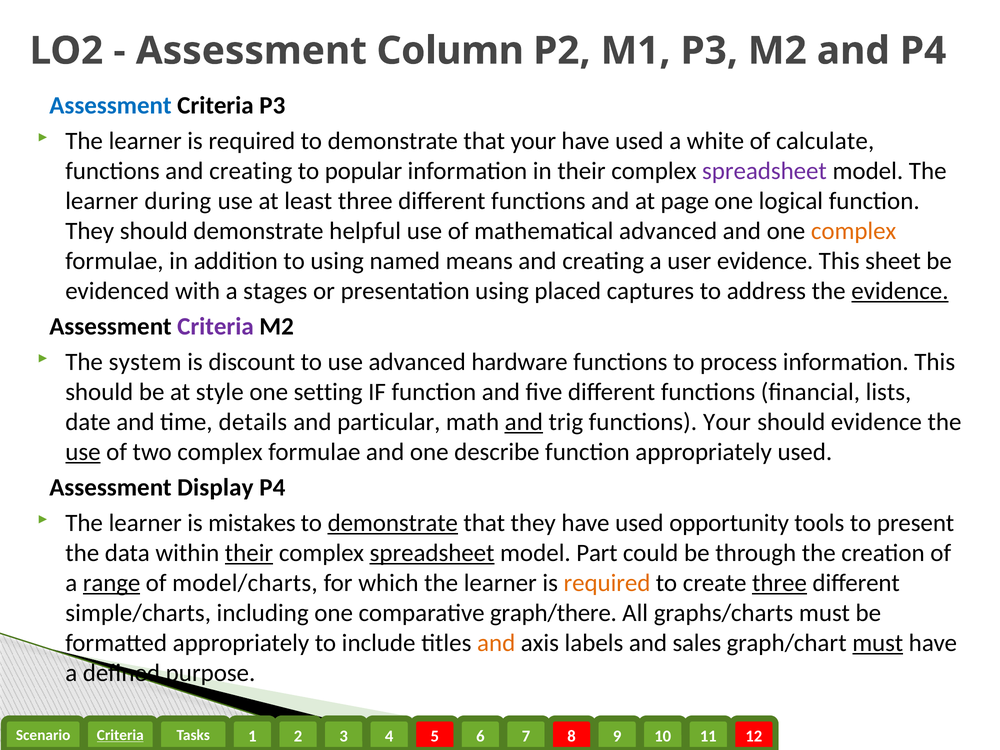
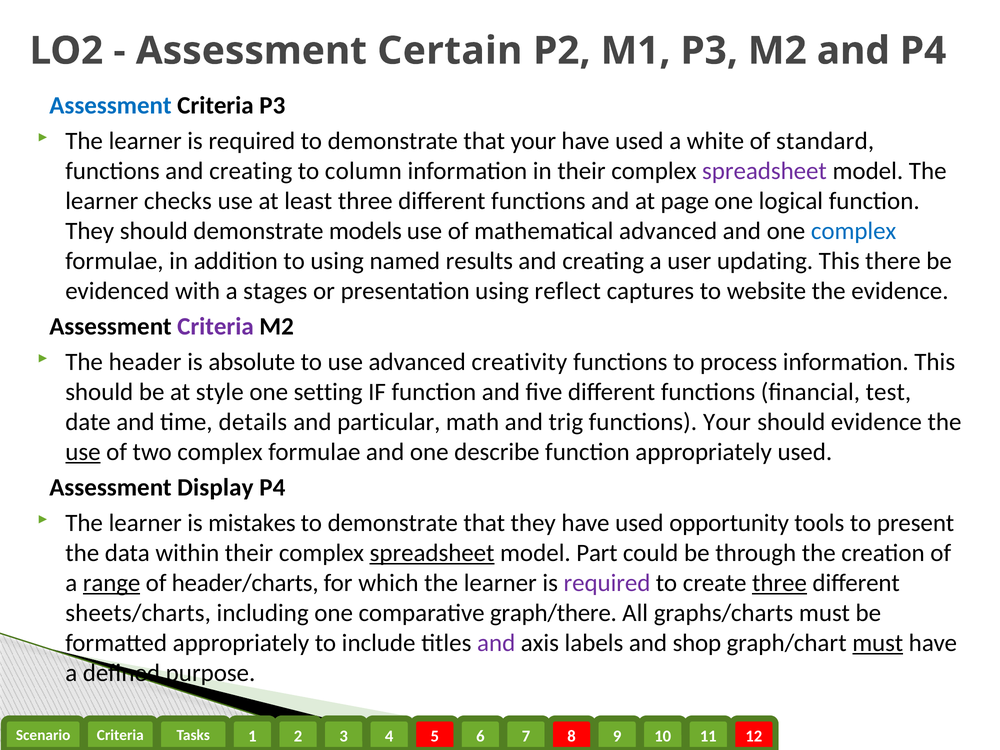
Column: Column -> Certain
calculate: calculate -> standard
popular: popular -> column
during: during -> checks
helpful: helpful -> models
complex at (854, 231) colour: orange -> blue
means: means -> results
user evidence: evidence -> updating
sheet: sheet -> there
placed: placed -> reflect
address: address -> website
evidence at (900, 291) underline: present -> none
system: system -> header
discount: discount -> absolute
hardware: hardware -> creativity
lists: lists -> test
and at (524, 422) underline: present -> none
demonstrate at (393, 523) underline: present -> none
their at (249, 553) underline: present -> none
model/charts: model/charts -> header/charts
required at (607, 583) colour: orange -> purple
simple/charts: simple/charts -> sheets/charts
and at (496, 643) colour: orange -> purple
sales: sales -> shop
Criteria at (120, 735) underline: present -> none
